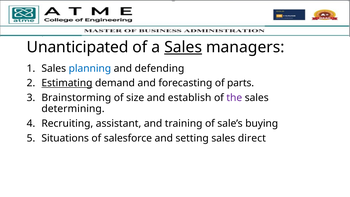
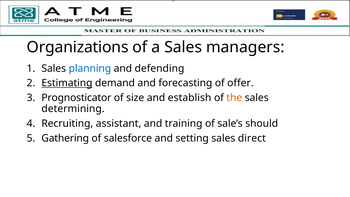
Unanticipated: Unanticipated -> Organizations
Sales at (183, 47) underline: present -> none
parts: parts -> offer
Brainstorming: Brainstorming -> Prognosticator
the colour: purple -> orange
buying: buying -> should
Situations: Situations -> Gathering
